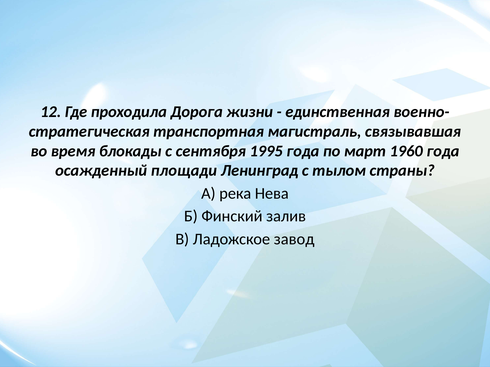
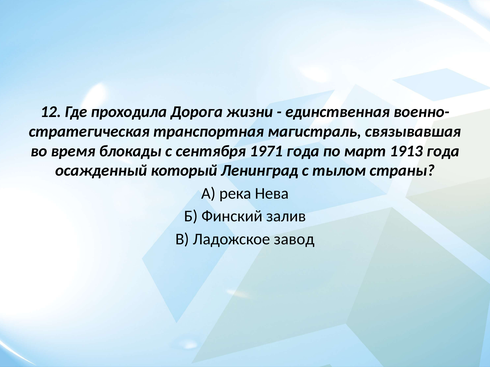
1995: 1995 -> 1971
1960: 1960 -> 1913
площади: площади -> который
